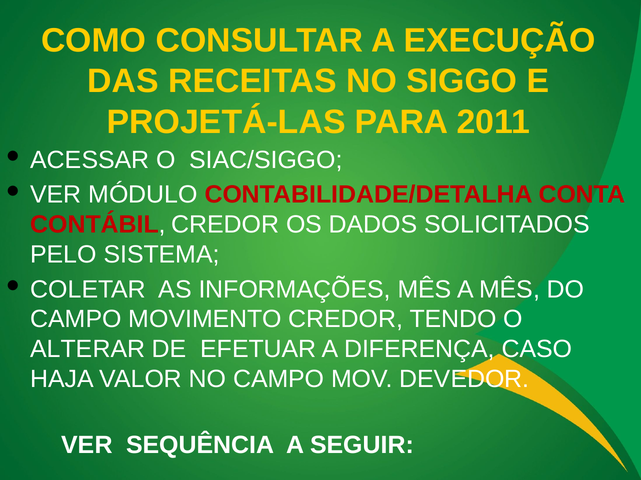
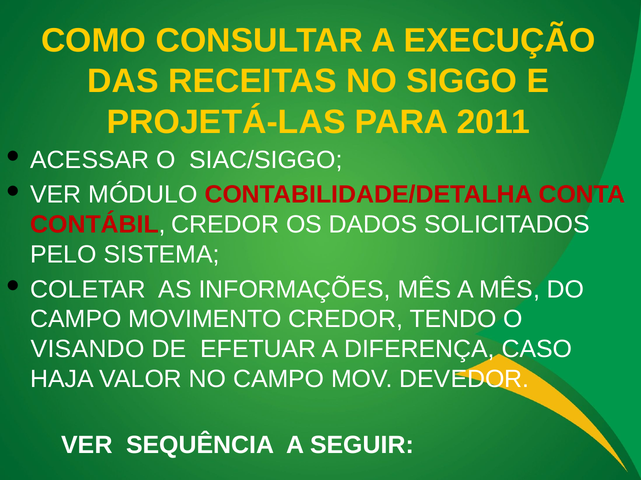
ALTERAR: ALTERAR -> VISANDO
